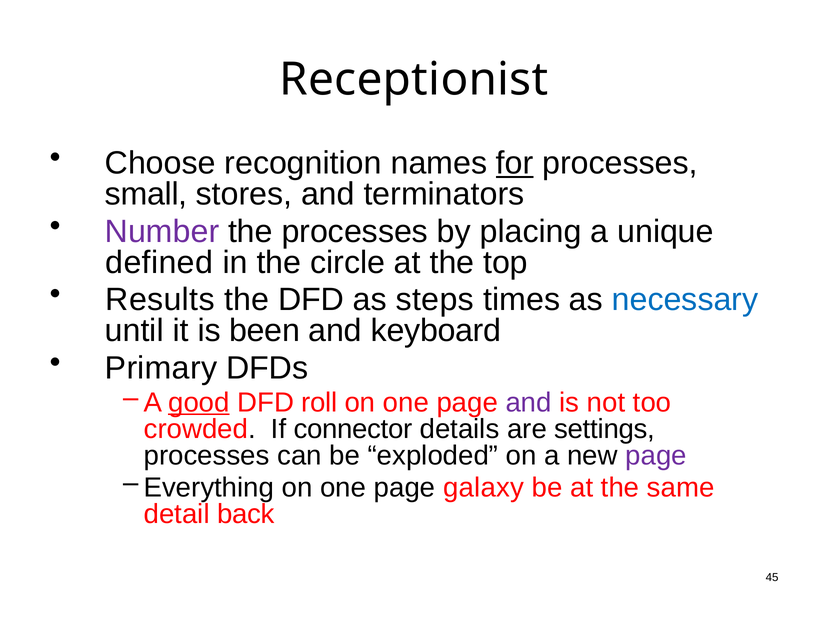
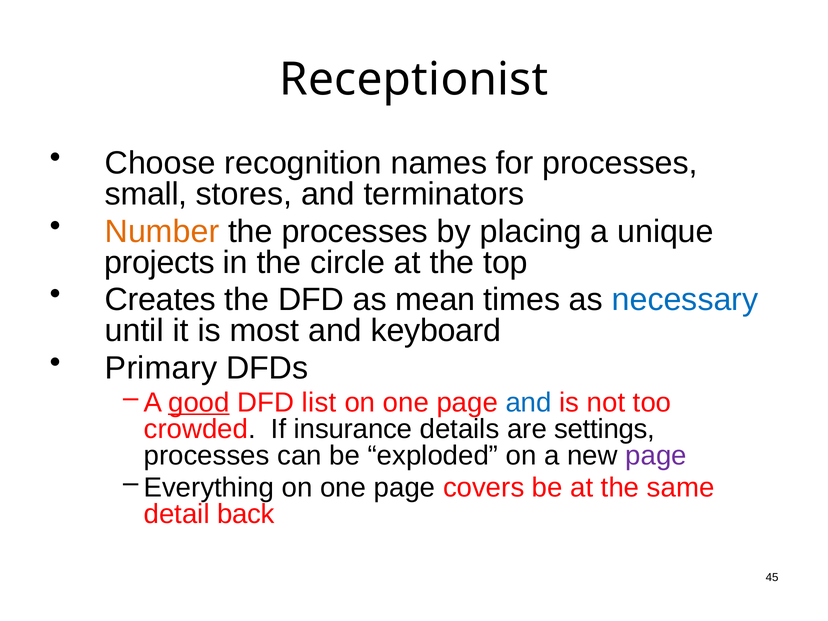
for underline: present -> none
Number colour: purple -> orange
defined: defined -> projects
Results: Results -> Creates
steps: steps -> mean
been: been -> most
roll: roll -> list
and at (529, 403) colour: purple -> blue
connector: connector -> insurance
galaxy: galaxy -> covers
